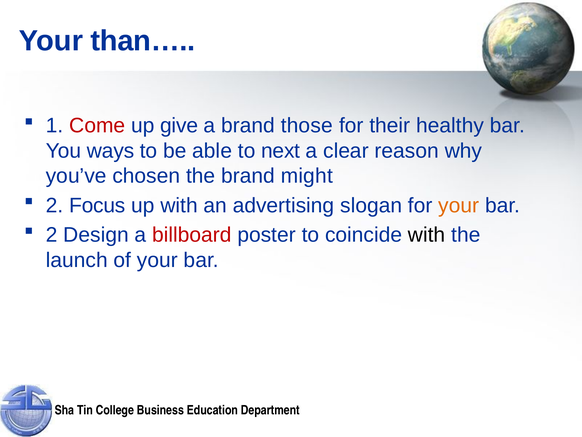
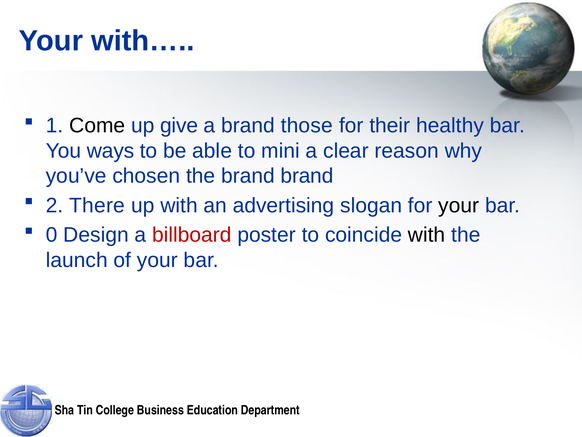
than…: than… -> with…
Come colour: red -> black
next: next -> mini
brand might: might -> brand
Focus: Focus -> There
your at (459, 205) colour: orange -> black
2 at (52, 235): 2 -> 0
